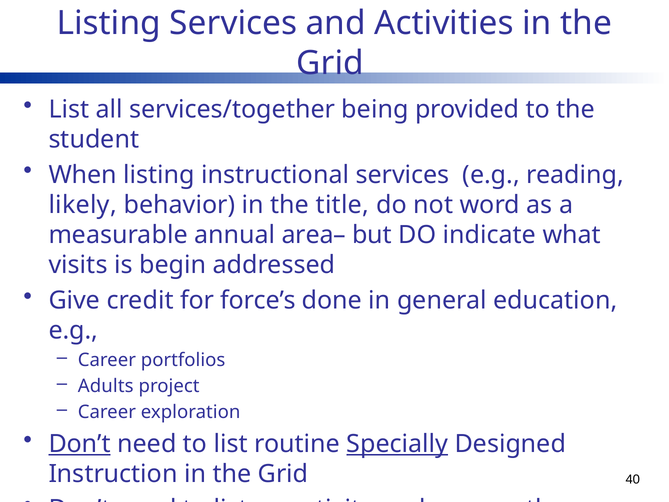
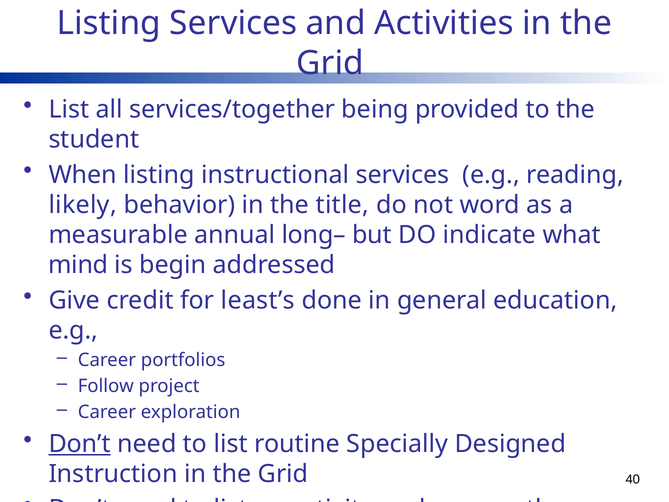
area–: area– -> long–
visits: visits -> mind
force’s: force’s -> least’s
Adults: Adults -> Follow
Specially underline: present -> none
